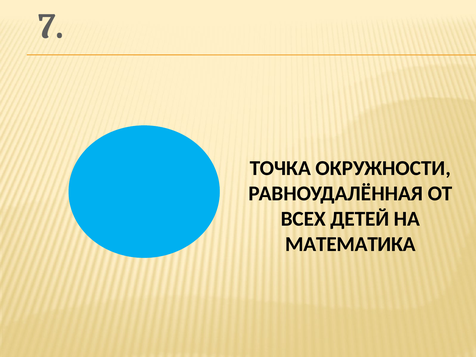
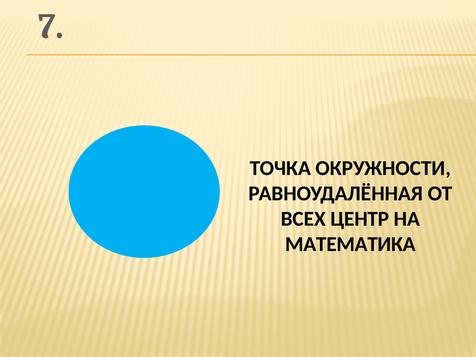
ДЕТЕЙ: ДЕТЕЙ -> ЦЕНТР
